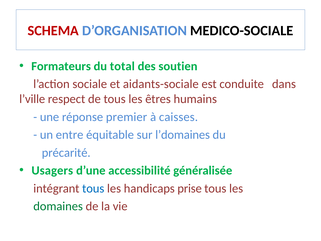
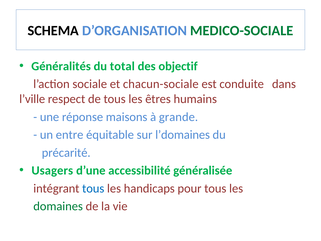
SCHEMA colour: red -> black
MEDICO-SOCIALE colour: black -> green
Formateurs: Formateurs -> Généralités
soutien: soutien -> objectif
aidants-sociale: aidants-sociale -> chacun-sociale
premier: premier -> maisons
caisses: caisses -> grande
prise: prise -> pour
